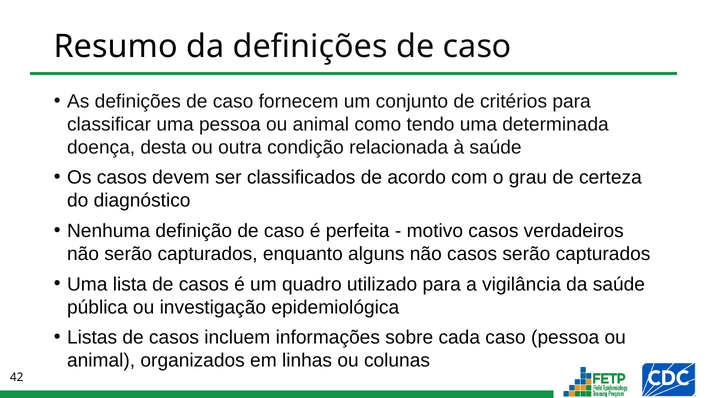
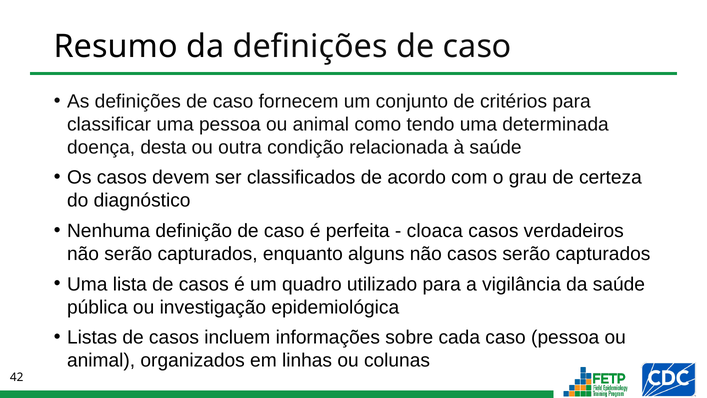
motivo: motivo -> cloaca
